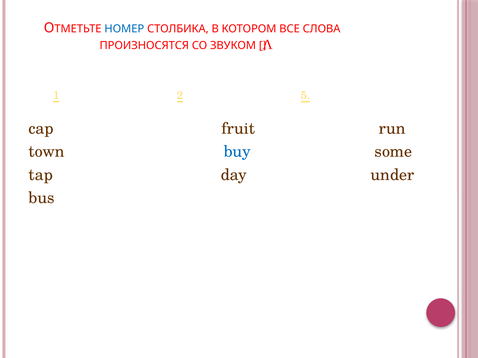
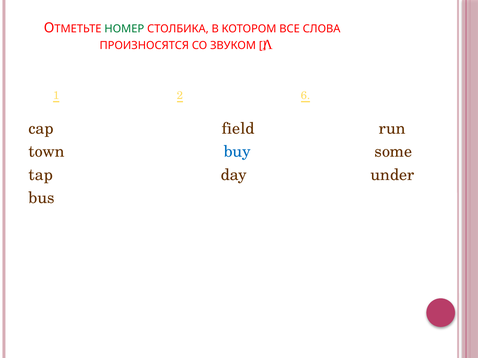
НОМЕР colour: blue -> green
5: 5 -> 6
fruit: fruit -> field
